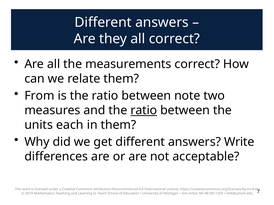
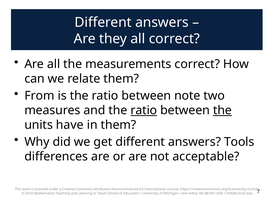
the at (222, 111) underline: none -> present
each: each -> have
Write: Write -> Tools
